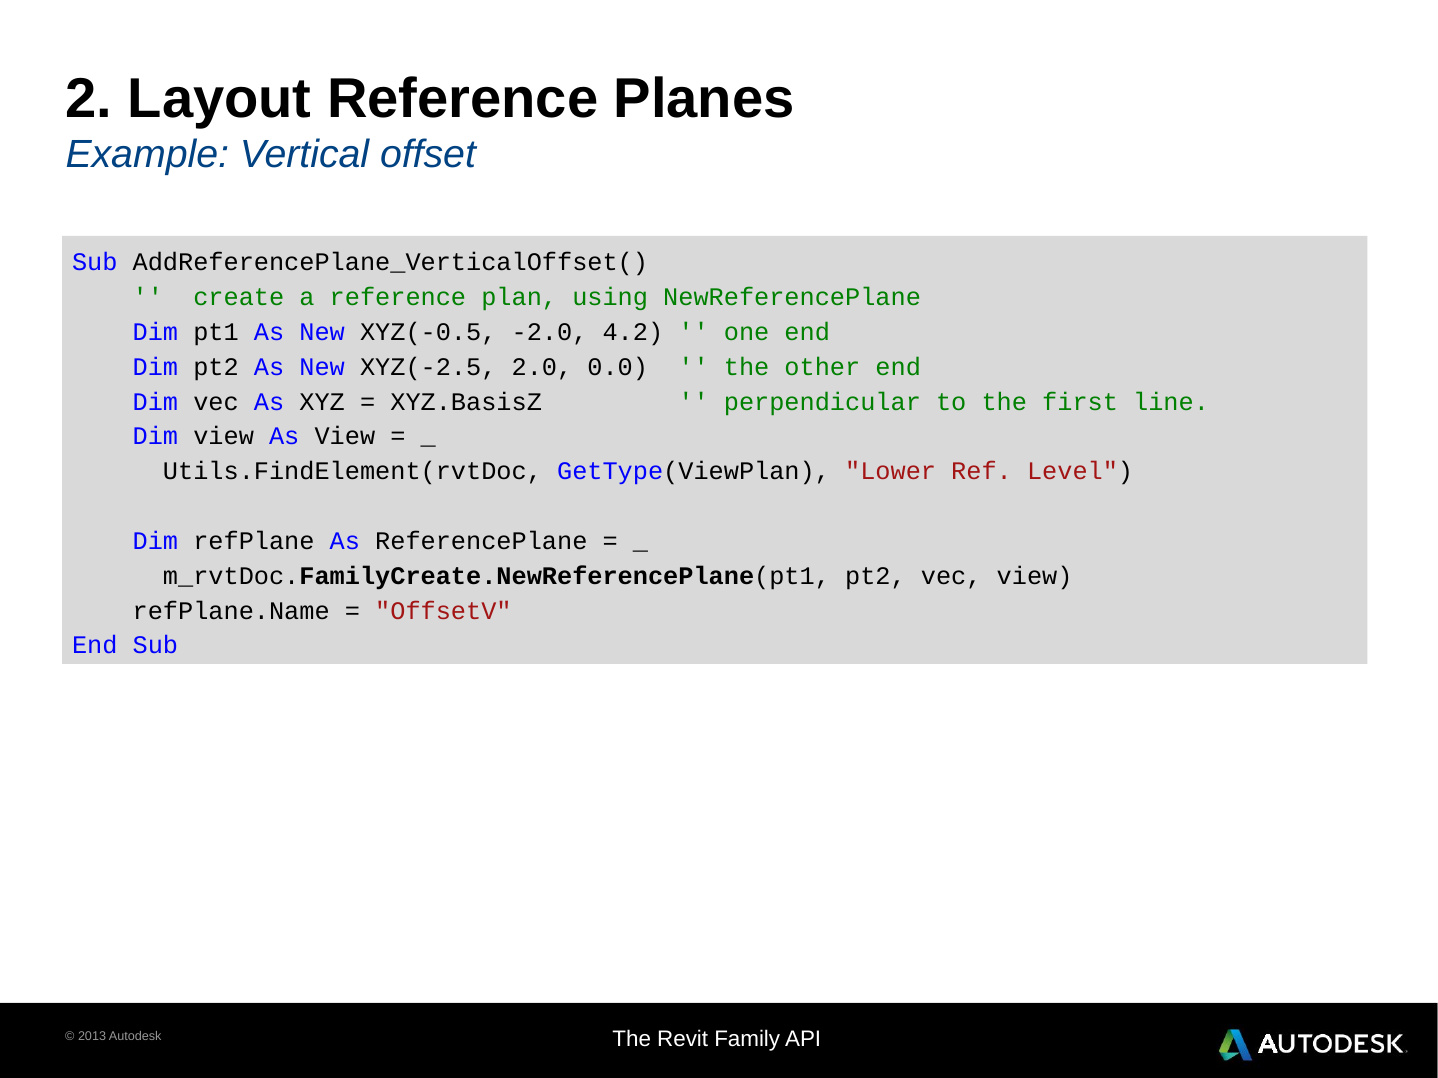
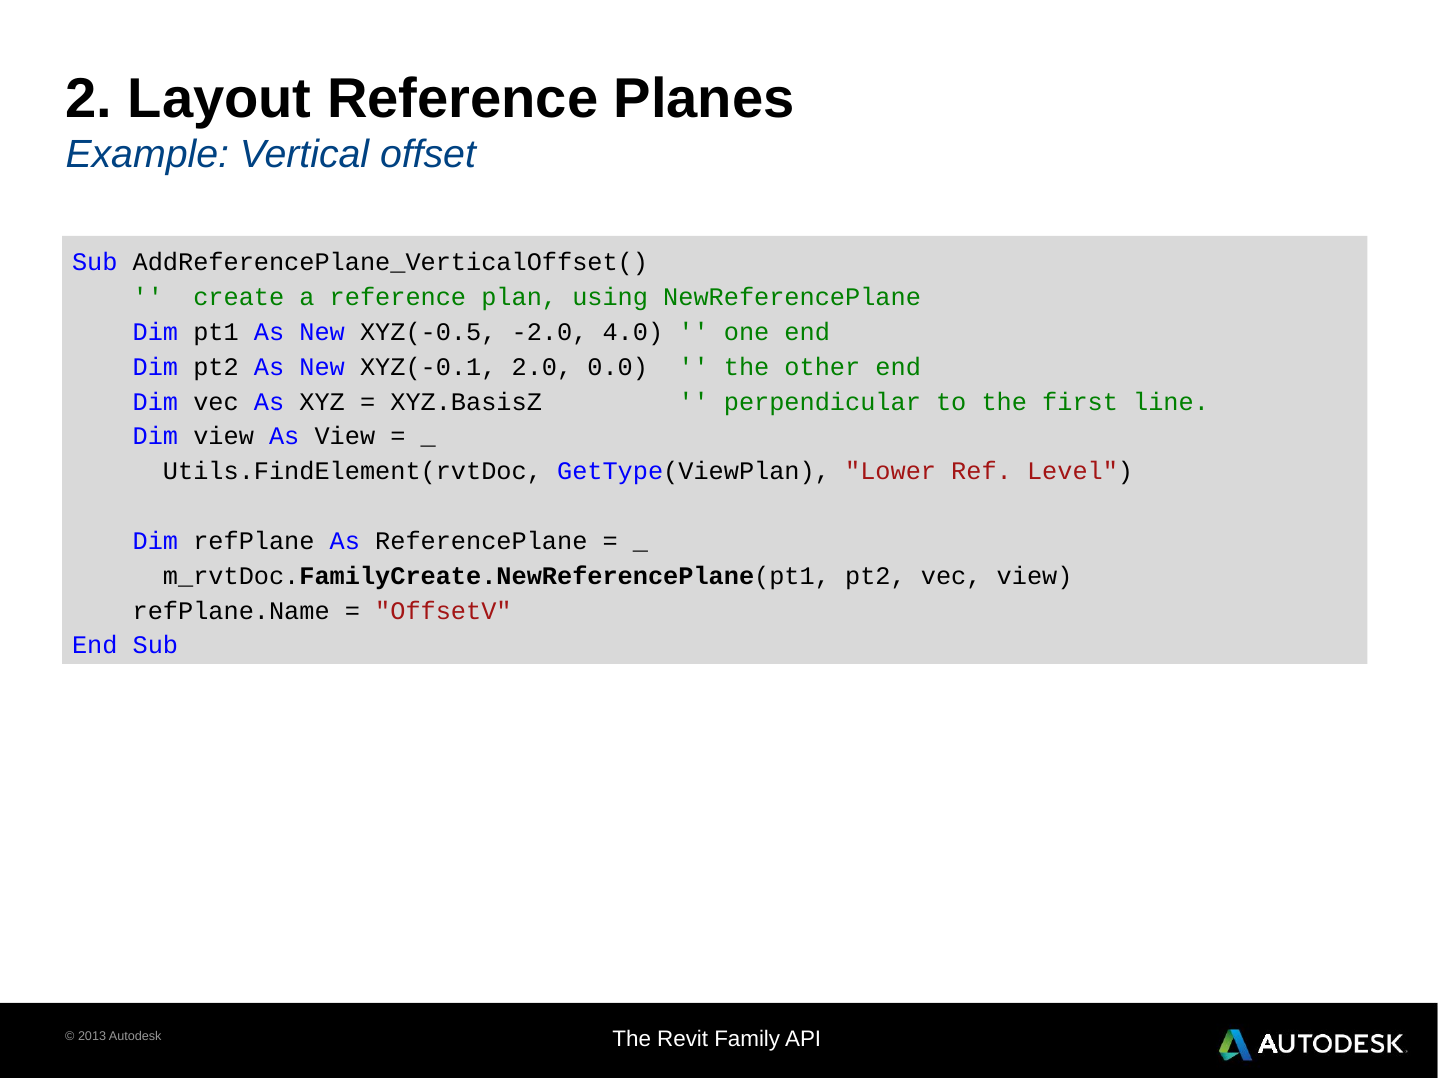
4.2: 4.2 -> 4.0
XYZ(-2.5: XYZ(-2.5 -> XYZ(-0.1
